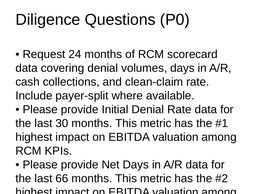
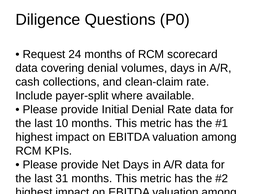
30: 30 -> 10
66: 66 -> 31
